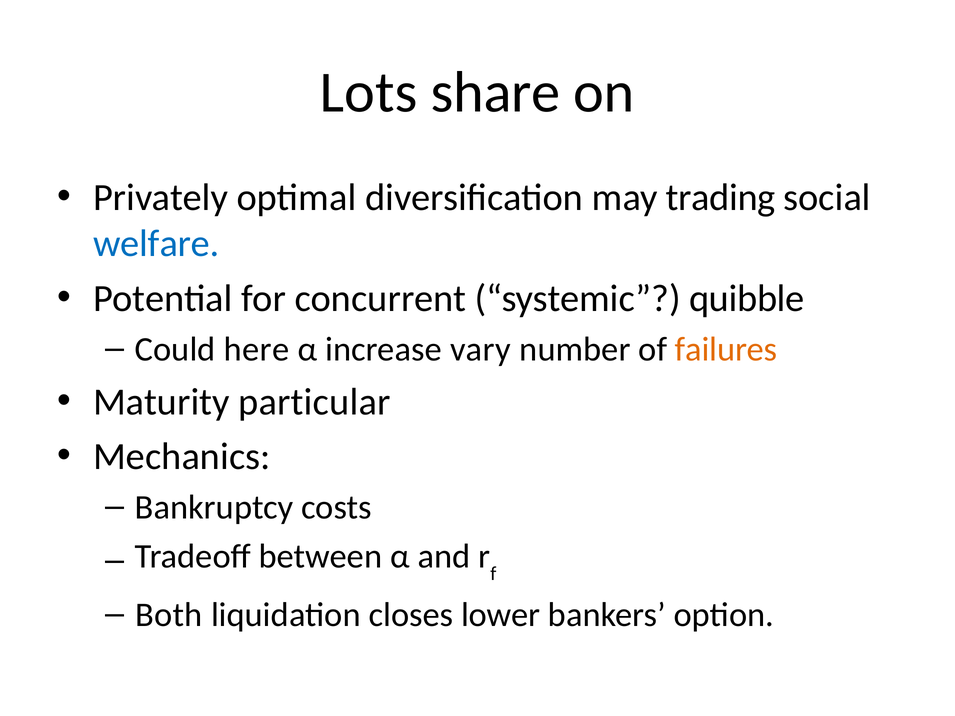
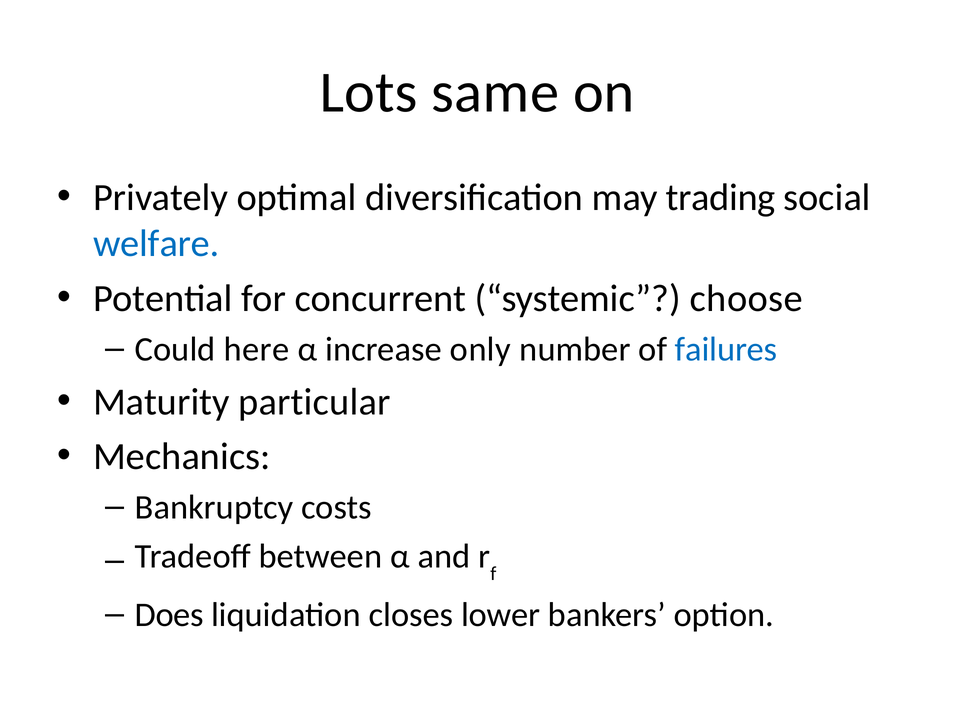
share: share -> same
quibble: quibble -> choose
vary: vary -> only
failures colour: orange -> blue
Both: Both -> Does
